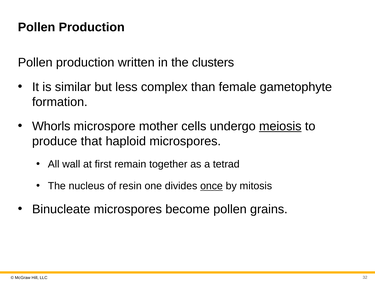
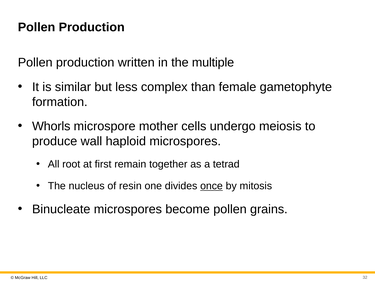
clusters: clusters -> multiple
meiosis underline: present -> none
that: that -> wall
wall: wall -> root
